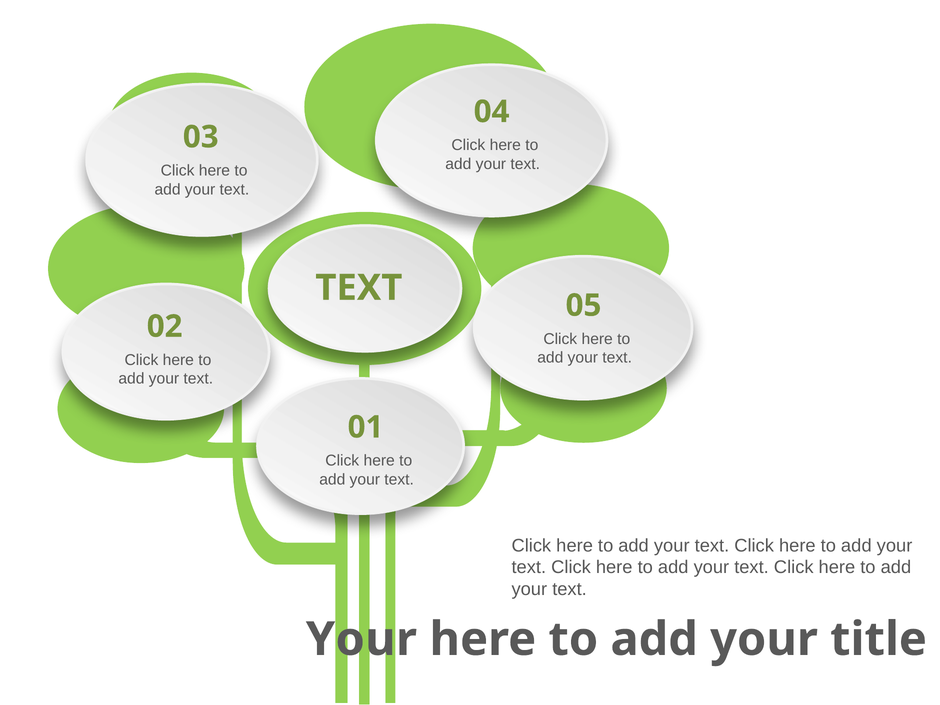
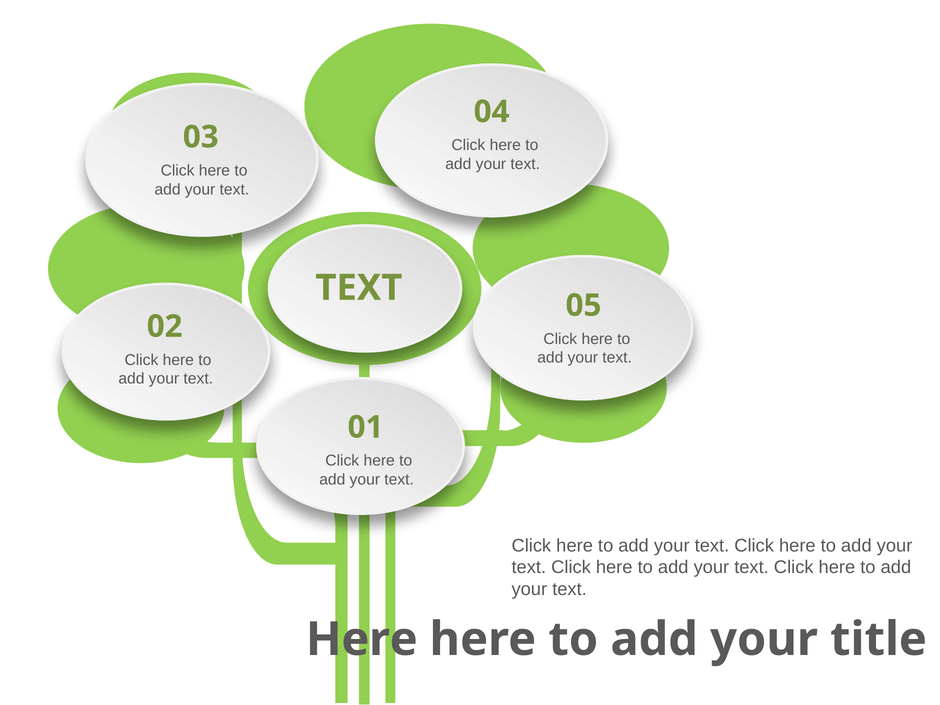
Your at (361, 639): Your -> Here
